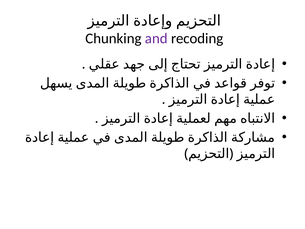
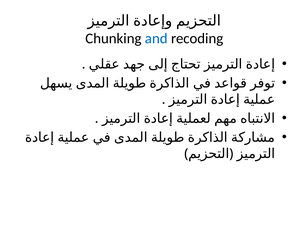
and colour: purple -> blue
